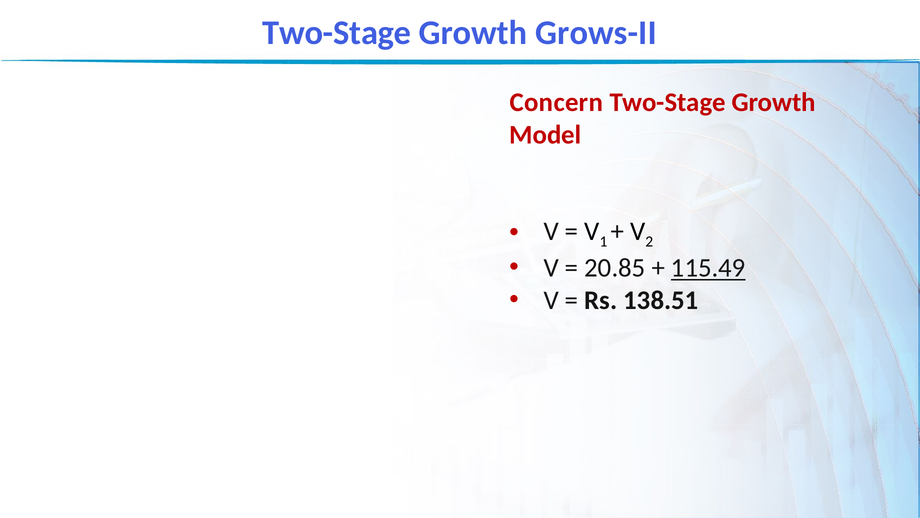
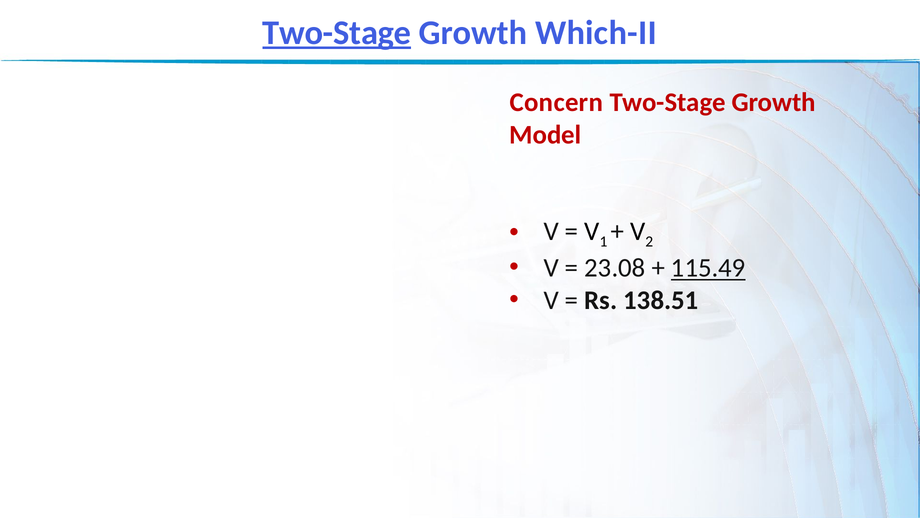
Two-Stage at (337, 33) underline: none -> present
Grows-II: Grows-II -> Which-II
20.85: 20.85 -> 23.08
